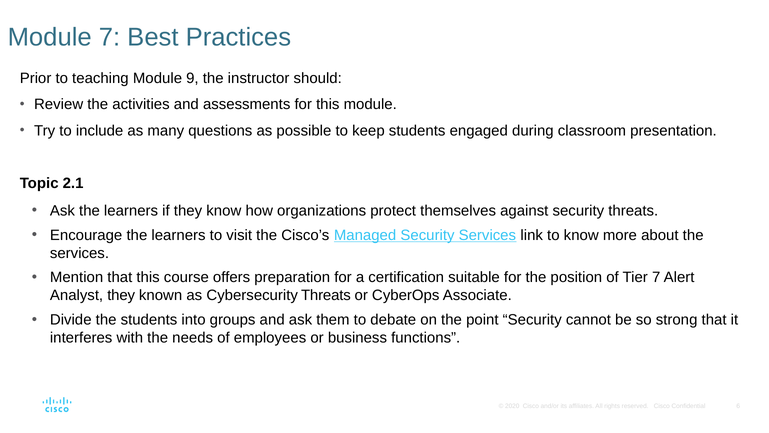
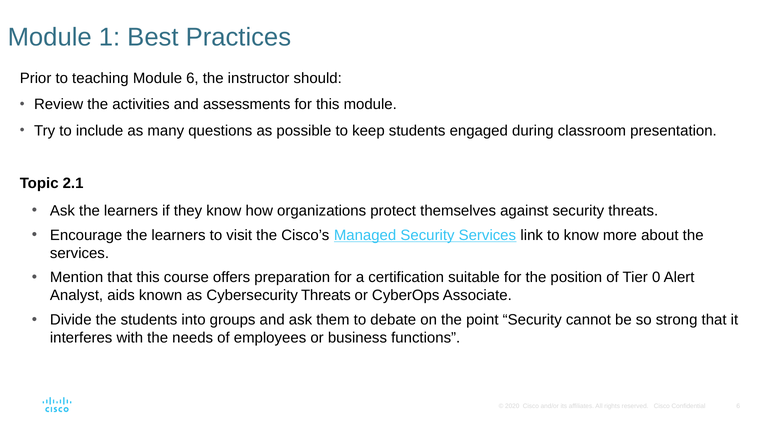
Module 7: 7 -> 1
Module 9: 9 -> 6
Tier 7: 7 -> 0
Analyst they: they -> aids
